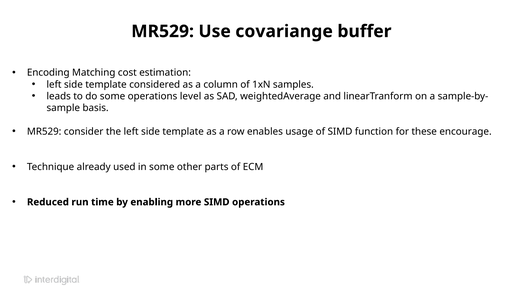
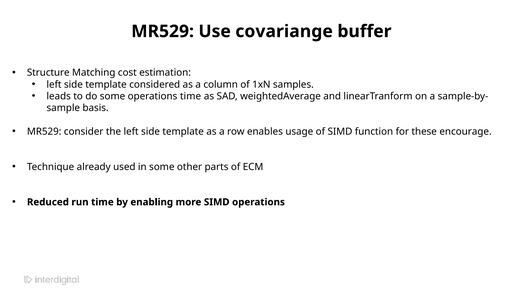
Encoding: Encoding -> Structure
operations level: level -> time
